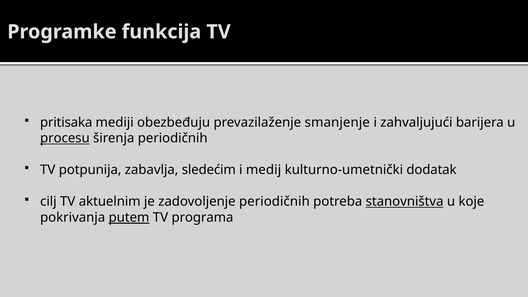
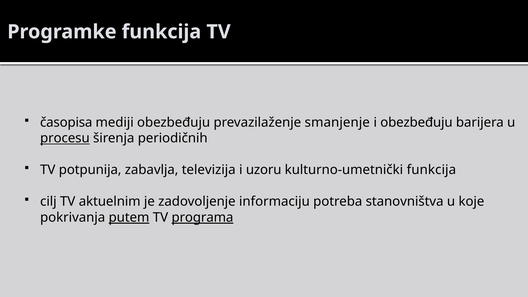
pritisaka: pritisaka -> časopisa
i zahvaljujući: zahvaljujući -> obezbeđuju
sledećim: sledećim -> televizija
medij: medij -> uzoru
kulturno-umetnički dodatak: dodatak -> funkcija
zadovoljenje periodičnih: periodičnih -> informaciju
stanovništva underline: present -> none
programa underline: none -> present
